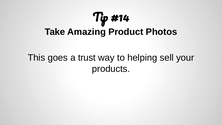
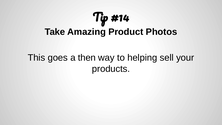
trust: trust -> then
